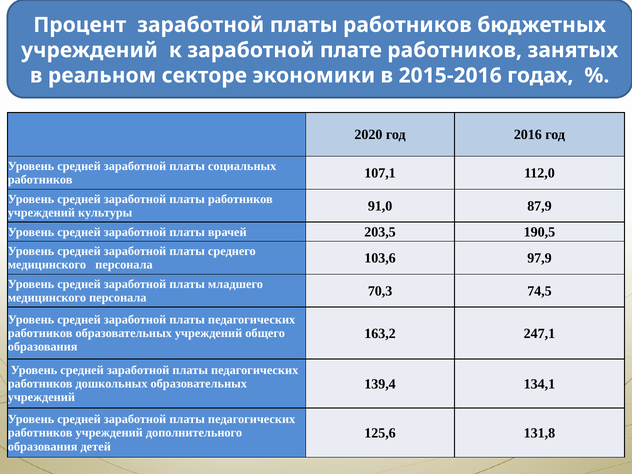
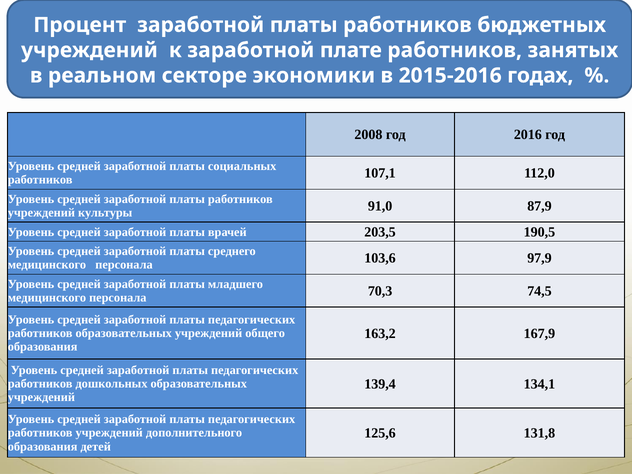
2020: 2020 -> 2008
247,1: 247,1 -> 167,9
